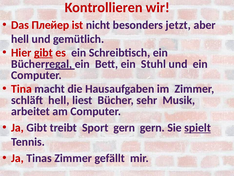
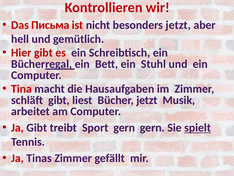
Плейер: Плейер -> Письма
gibt at (43, 53) underline: present -> none
schläft hell: hell -> gibt
Bücher sehr: sehr -> jetzt
